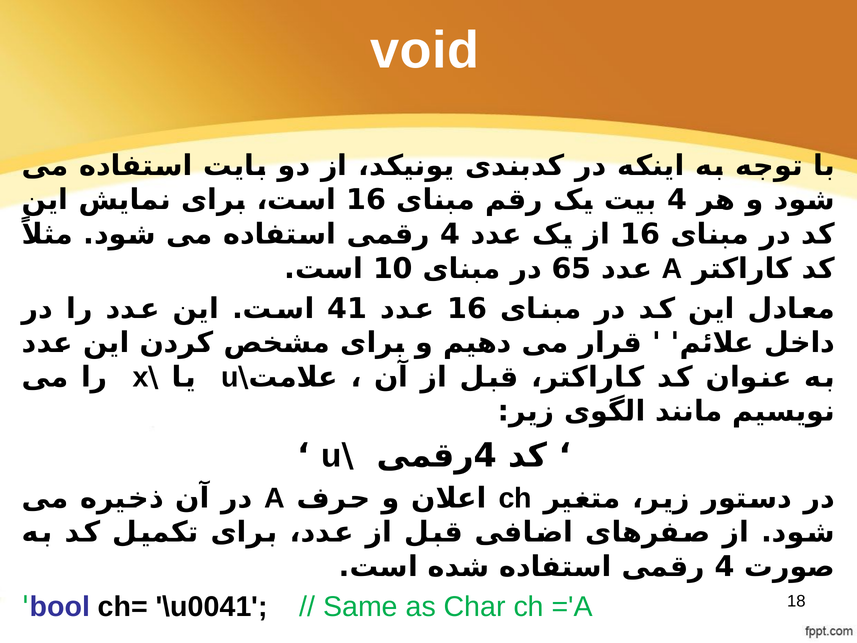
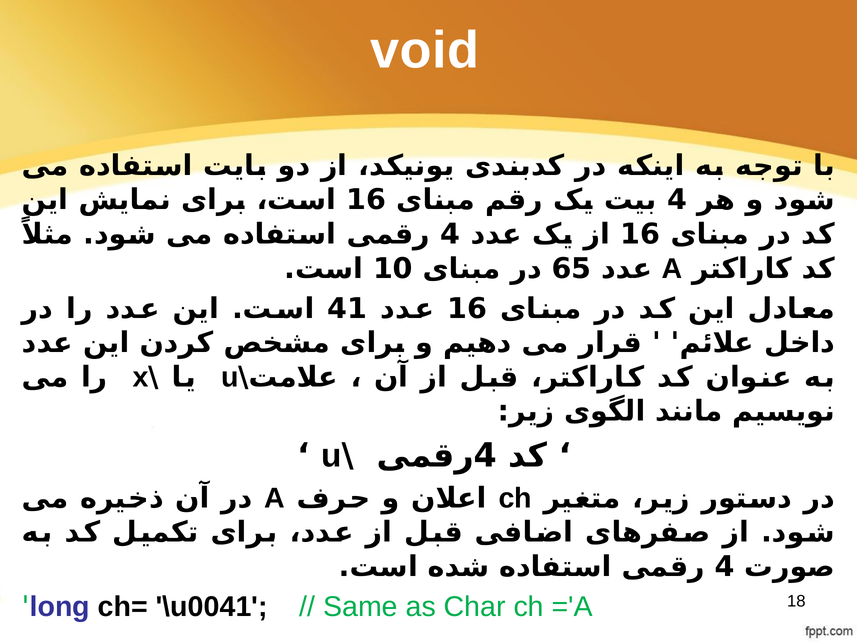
bool: bool -> long
